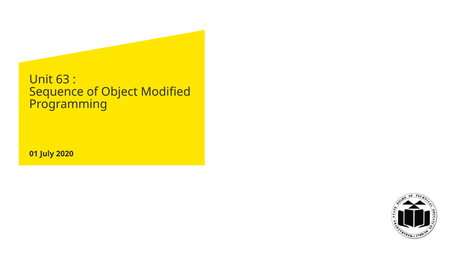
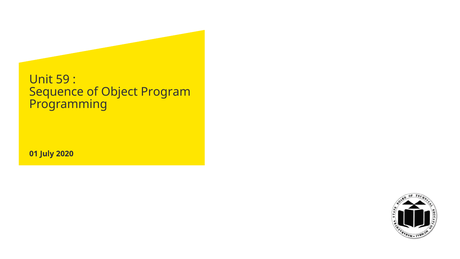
63: 63 -> 59
Modified: Modified -> Program
